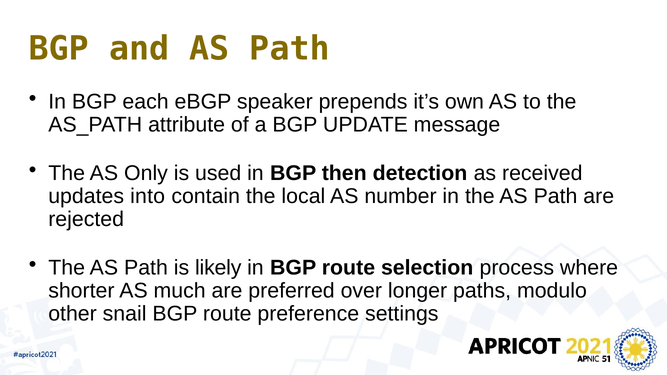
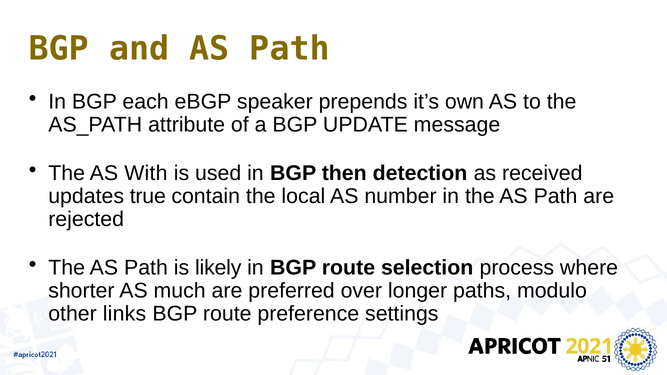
Only: Only -> With
into: into -> true
snail: snail -> links
